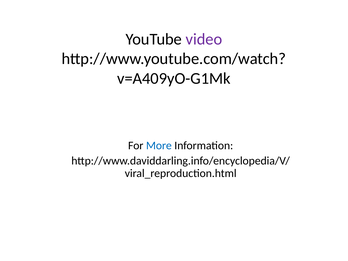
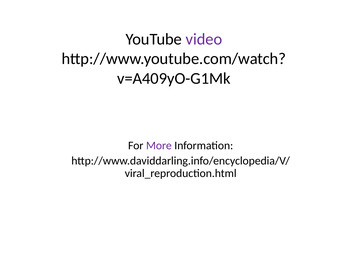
More colour: blue -> purple
